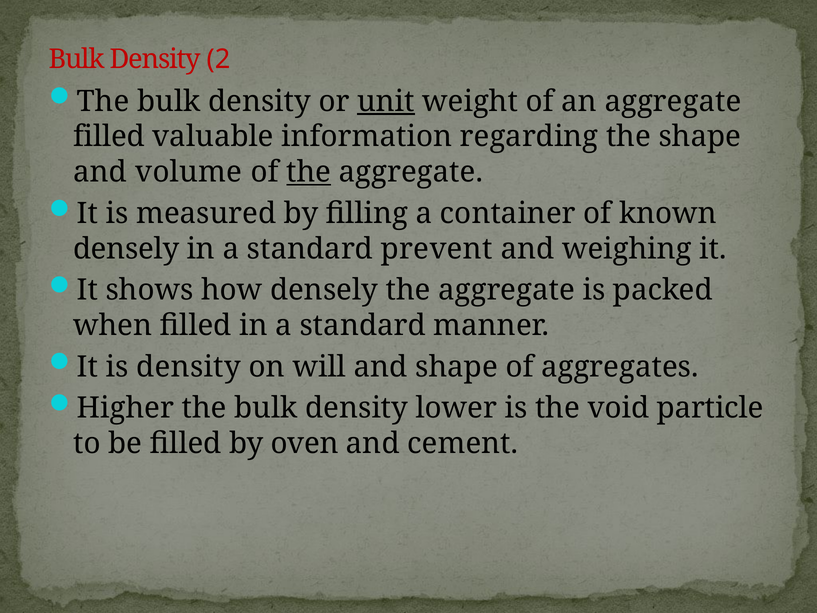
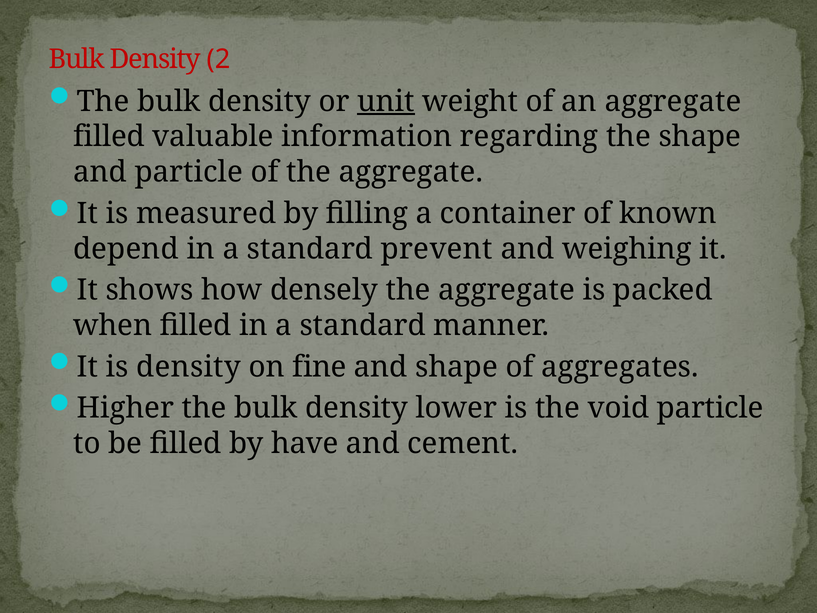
and volume: volume -> particle
the at (309, 172) underline: present -> none
densely at (126, 249): densely -> depend
will: will -> fine
oven: oven -> have
